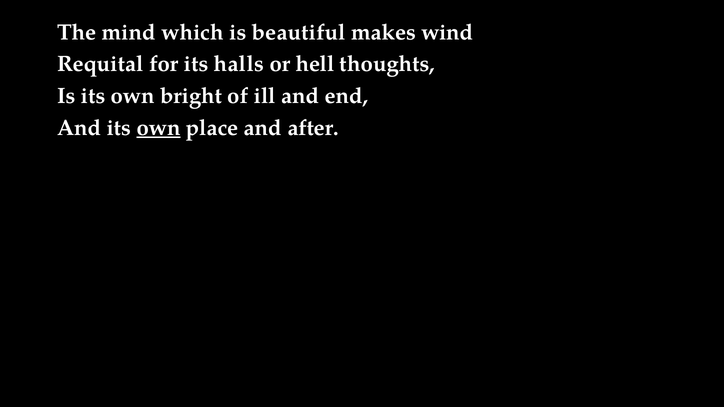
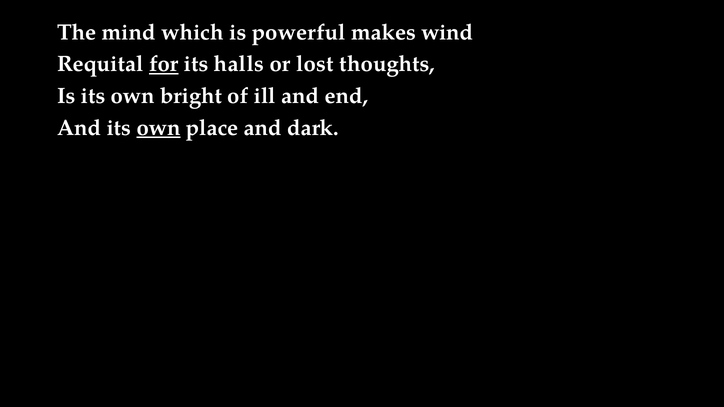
beautiful: beautiful -> powerful
for underline: none -> present
hell: hell -> lost
after: after -> dark
